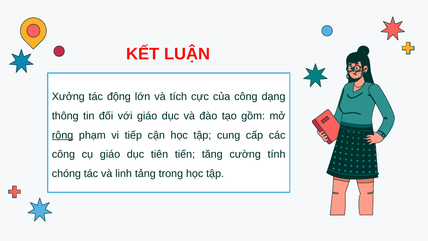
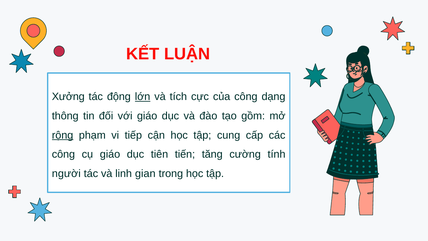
lớn underline: none -> present
chóng: chóng -> người
tảng: tảng -> gian
